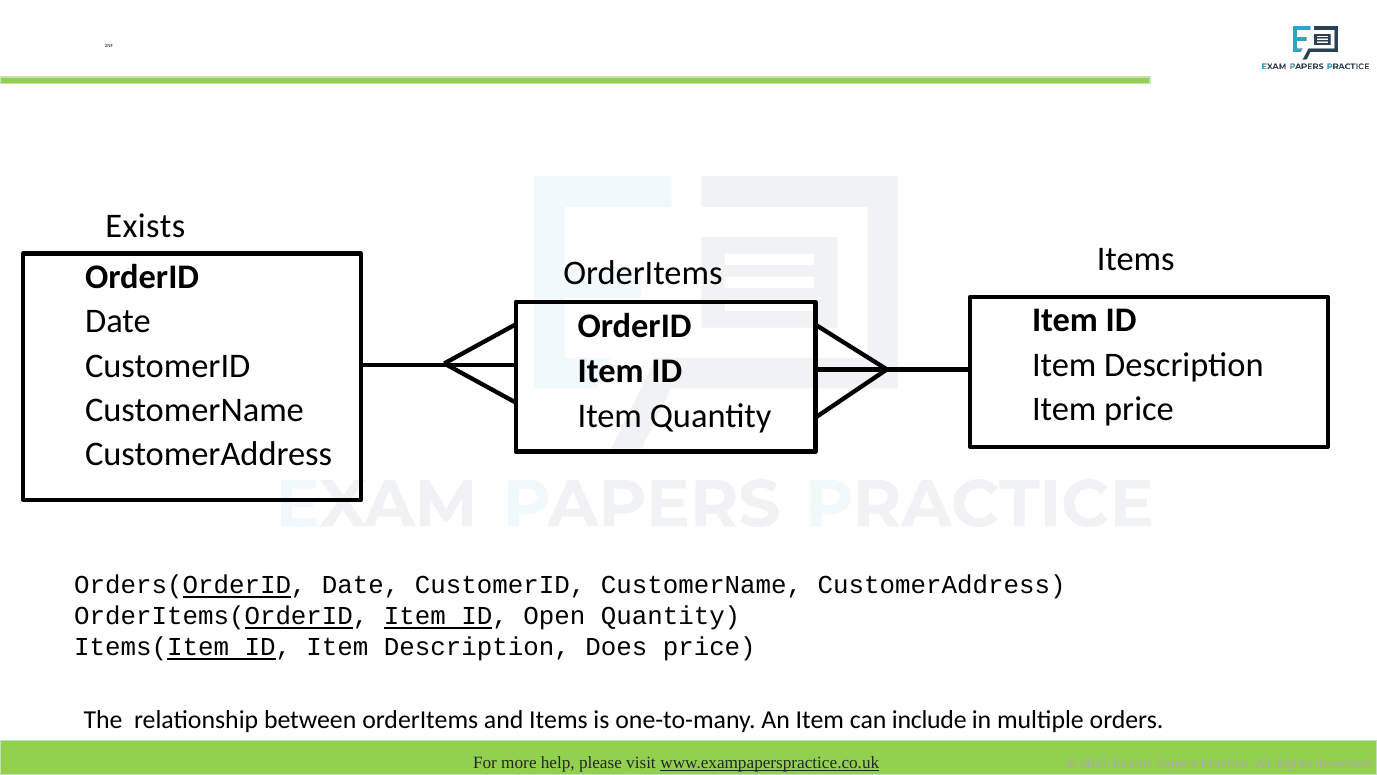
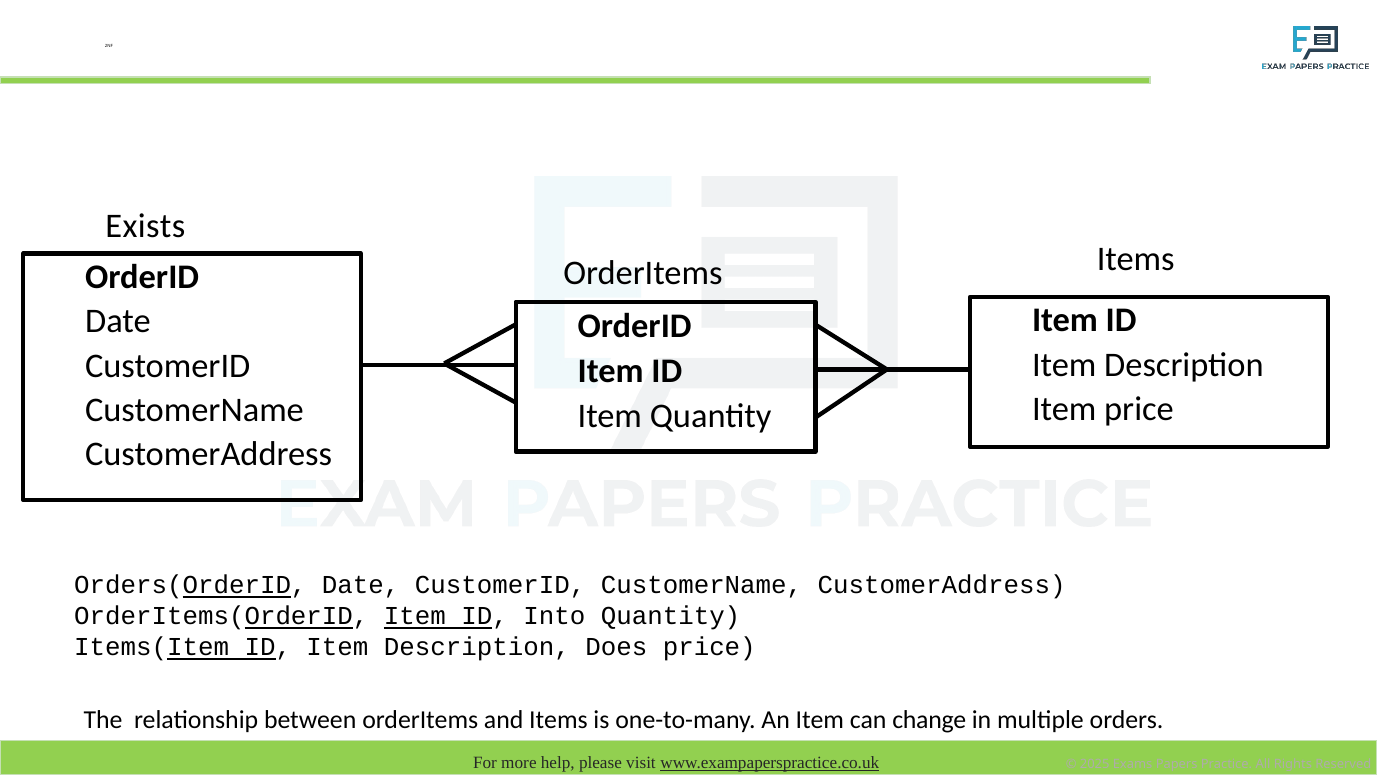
Open: Open -> Into
include: include -> change
